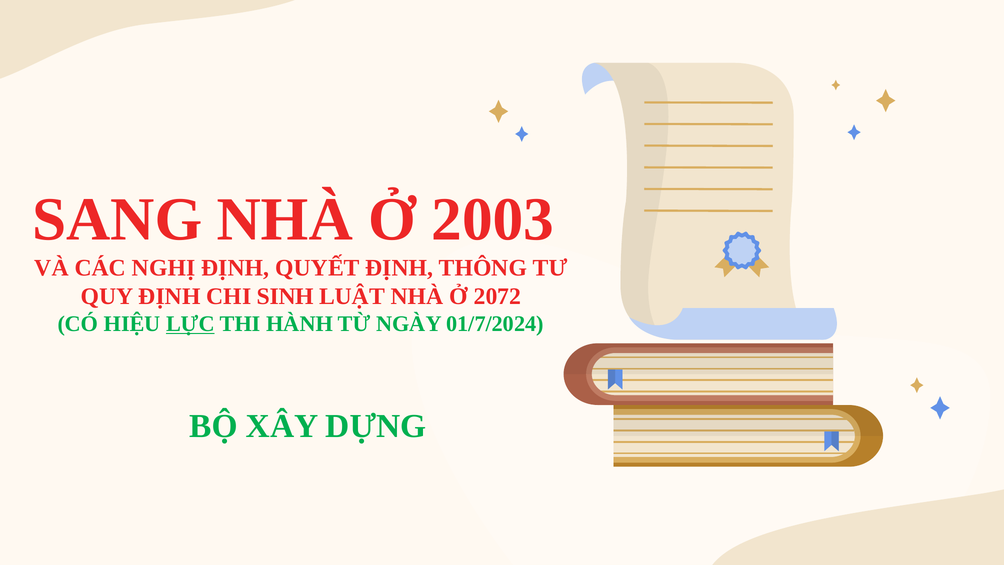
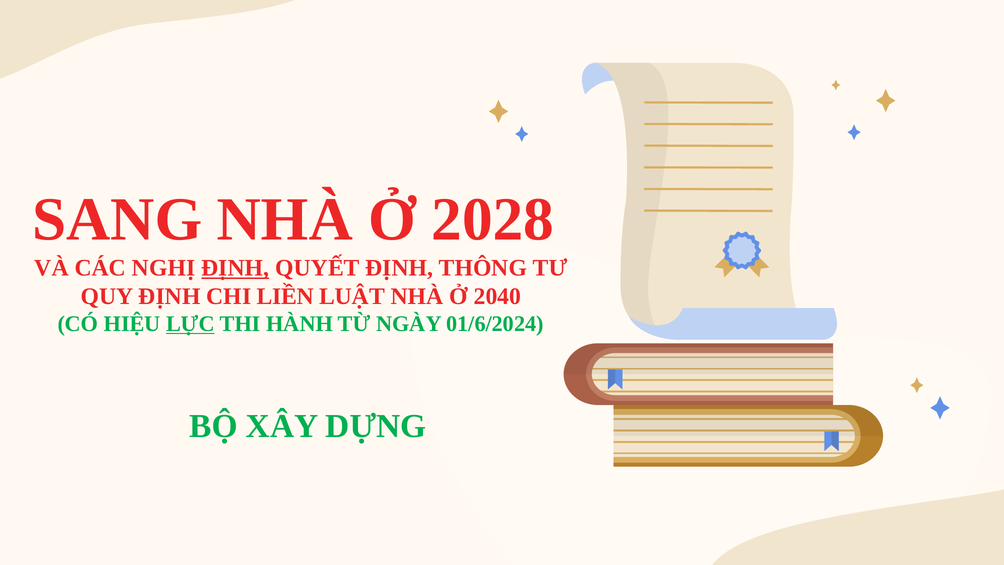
2003: 2003 -> 2028
ĐỊNH at (235, 268) underline: none -> present
SINH: SINH -> LIỀN
2072: 2072 -> 2040
01/7/2024: 01/7/2024 -> 01/6/2024
